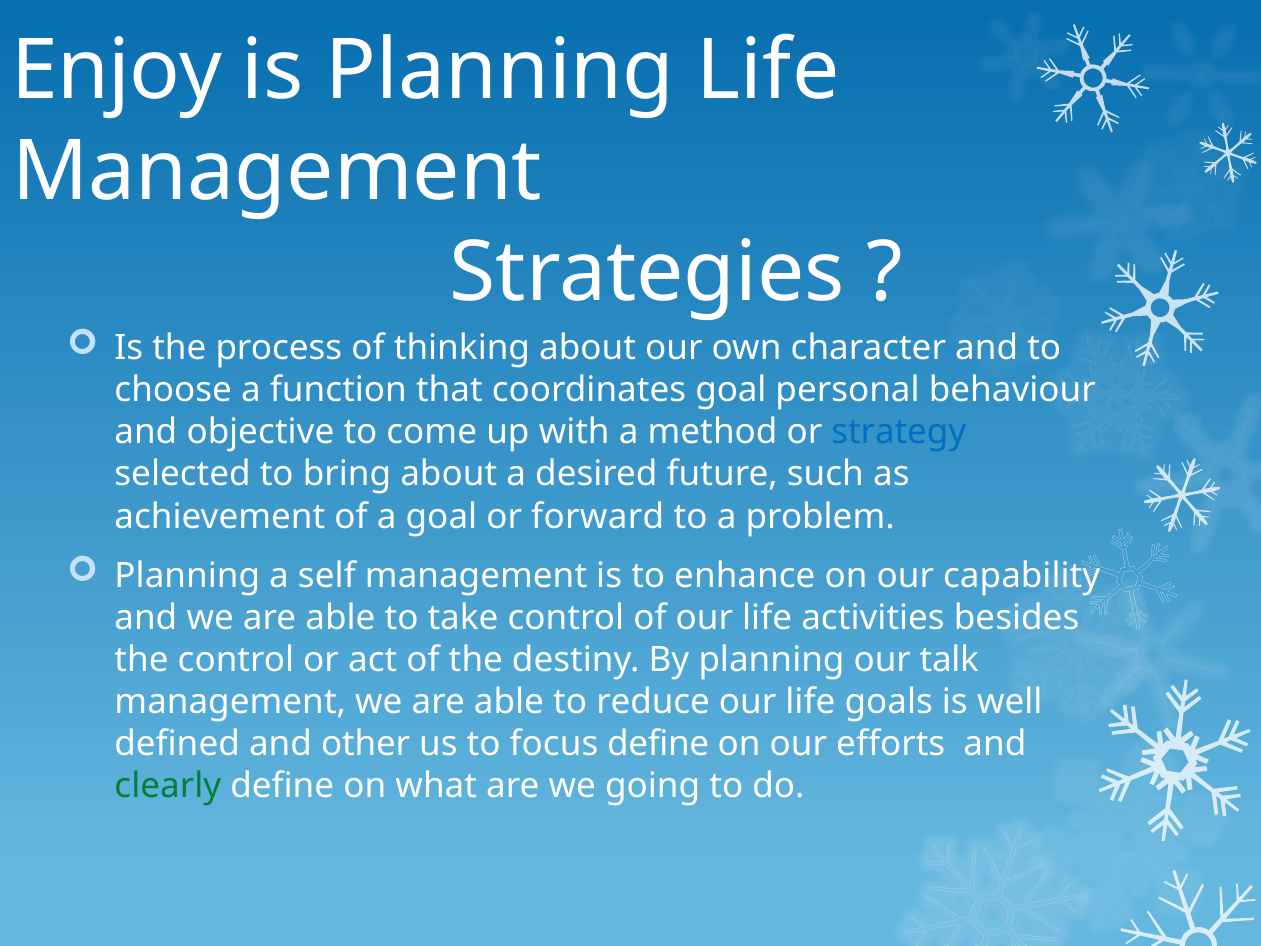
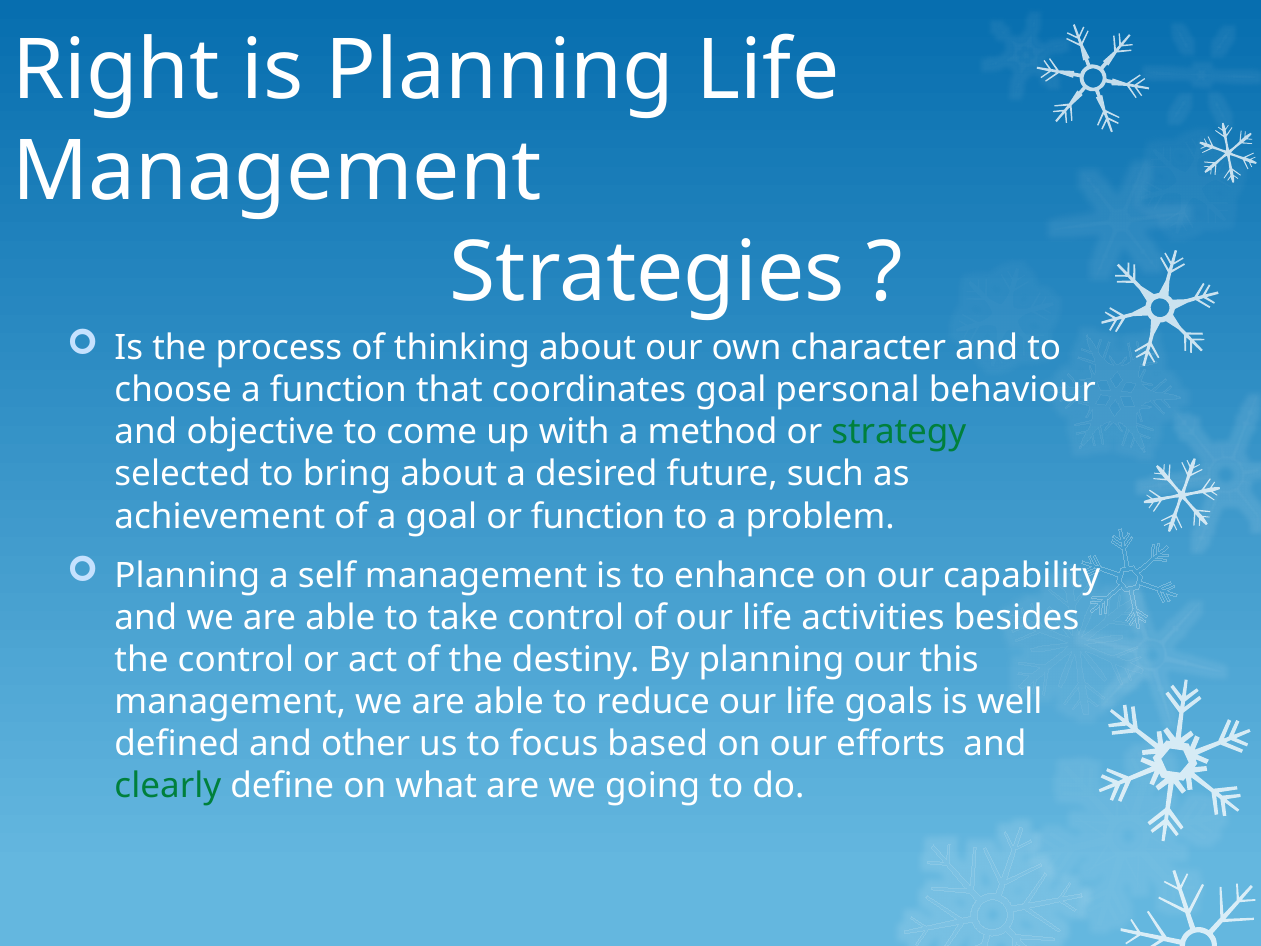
Enjoy: Enjoy -> Right
strategy colour: blue -> green
or forward: forward -> function
talk: talk -> this
focus define: define -> based
